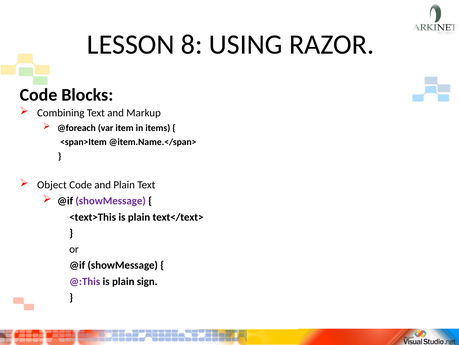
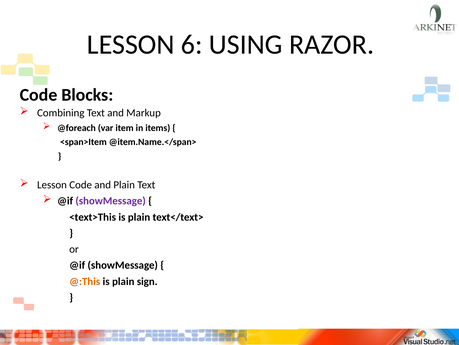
8: 8 -> 6
Object at (52, 184): Object -> Lesson
@:This colour: purple -> orange
